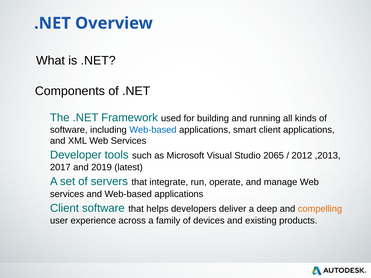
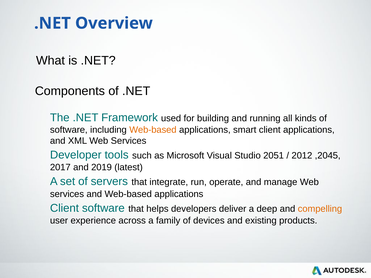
Web-based at (153, 130) colour: blue -> orange
2065: 2065 -> 2051
,2013: ,2013 -> ,2045
